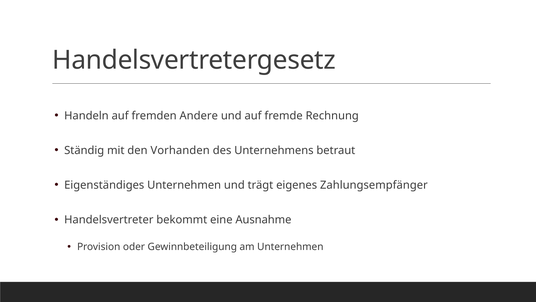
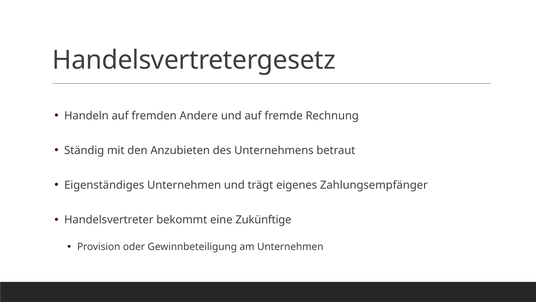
Vorhanden: Vorhanden -> Anzubieten
Ausnahme: Ausnahme -> Zukünftige
